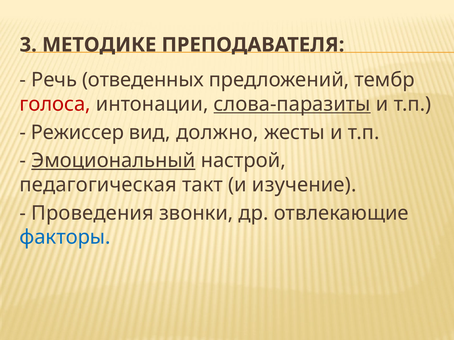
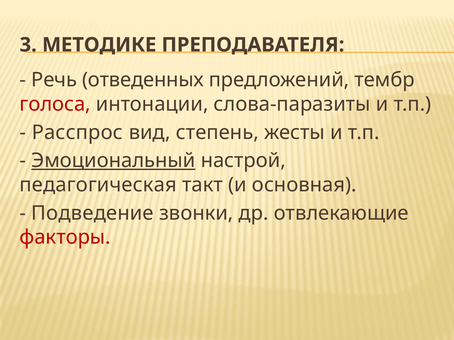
слова-паразиты underline: present -> none
Режиссер: Режиссер -> Расспрос
должно: должно -> степень
изучение: изучение -> основная
Проведения: Проведения -> Подведение
факторы colour: blue -> red
